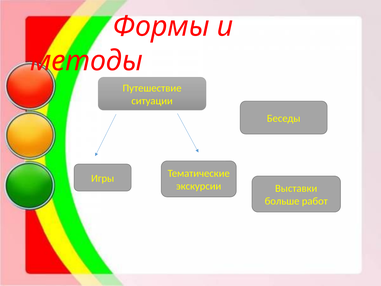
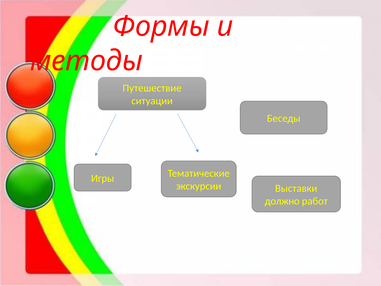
больше: больше -> должно
